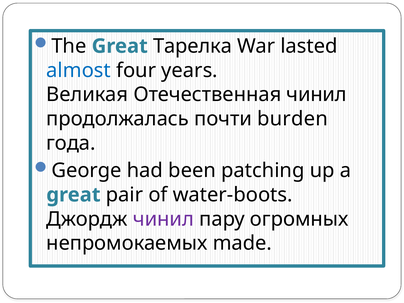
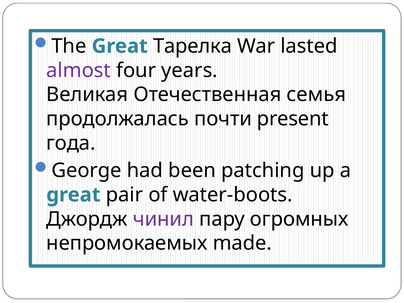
almost colour: blue -> purple
Отечественная чинил: чинил -> семья
burden: burden -> present
